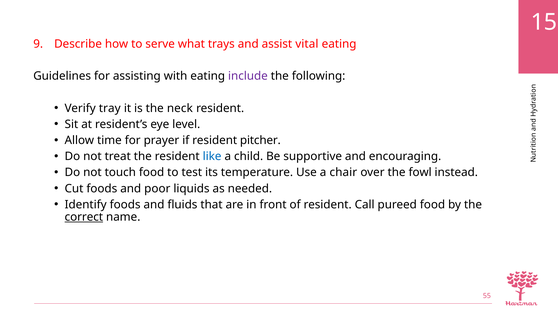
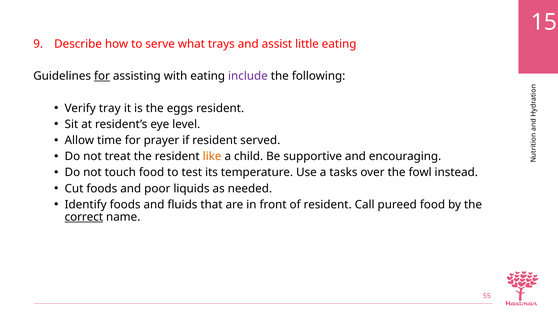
vital: vital -> little
for at (102, 76) underline: none -> present
neck: neck -> eggs
pitcher: pitcher -> served
like colour: blue -> orange
chair: chair -> tasks
